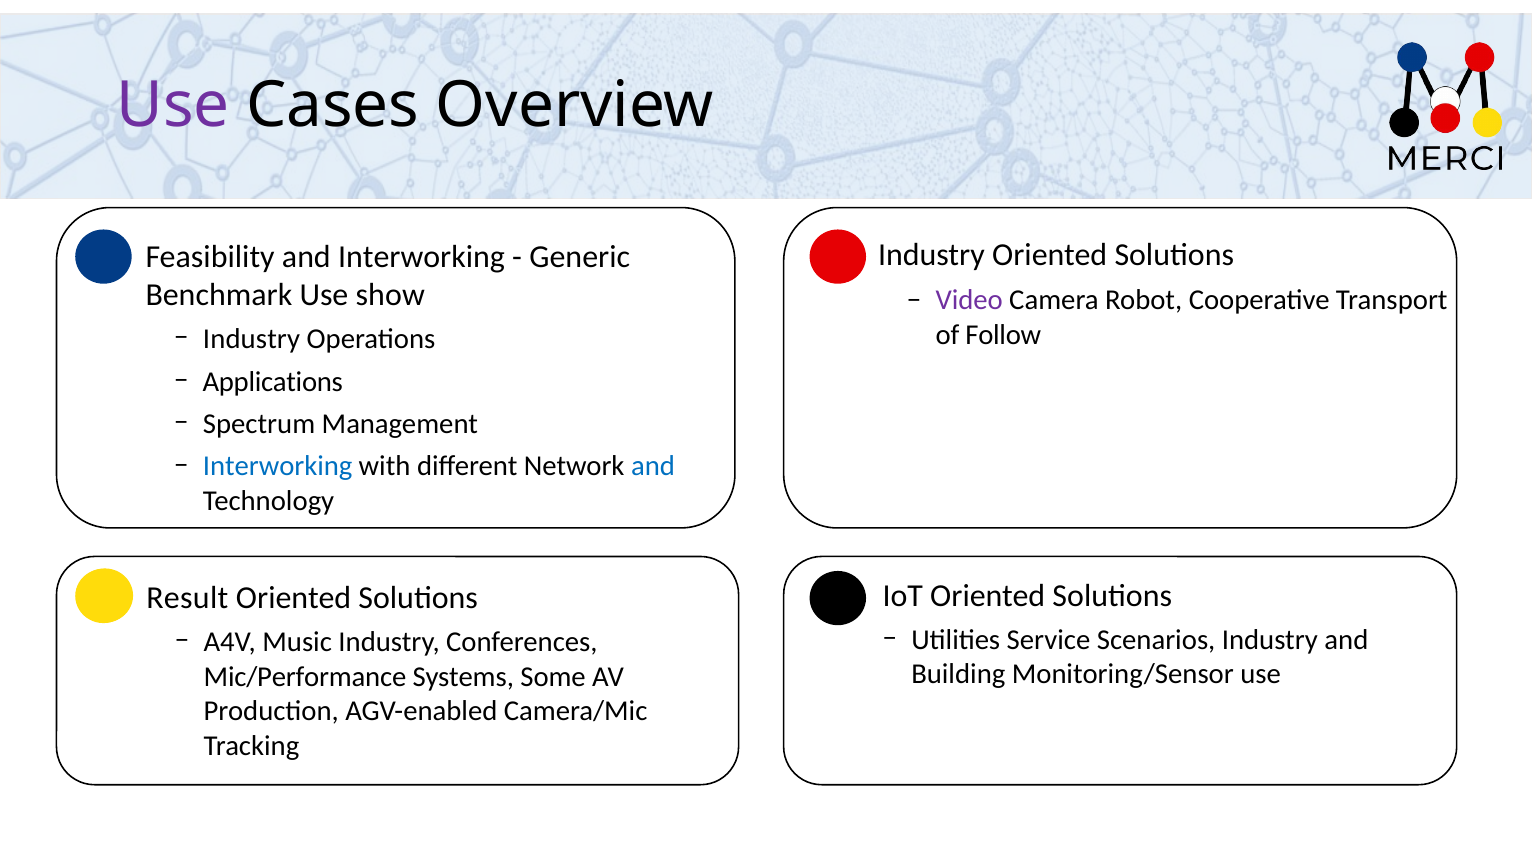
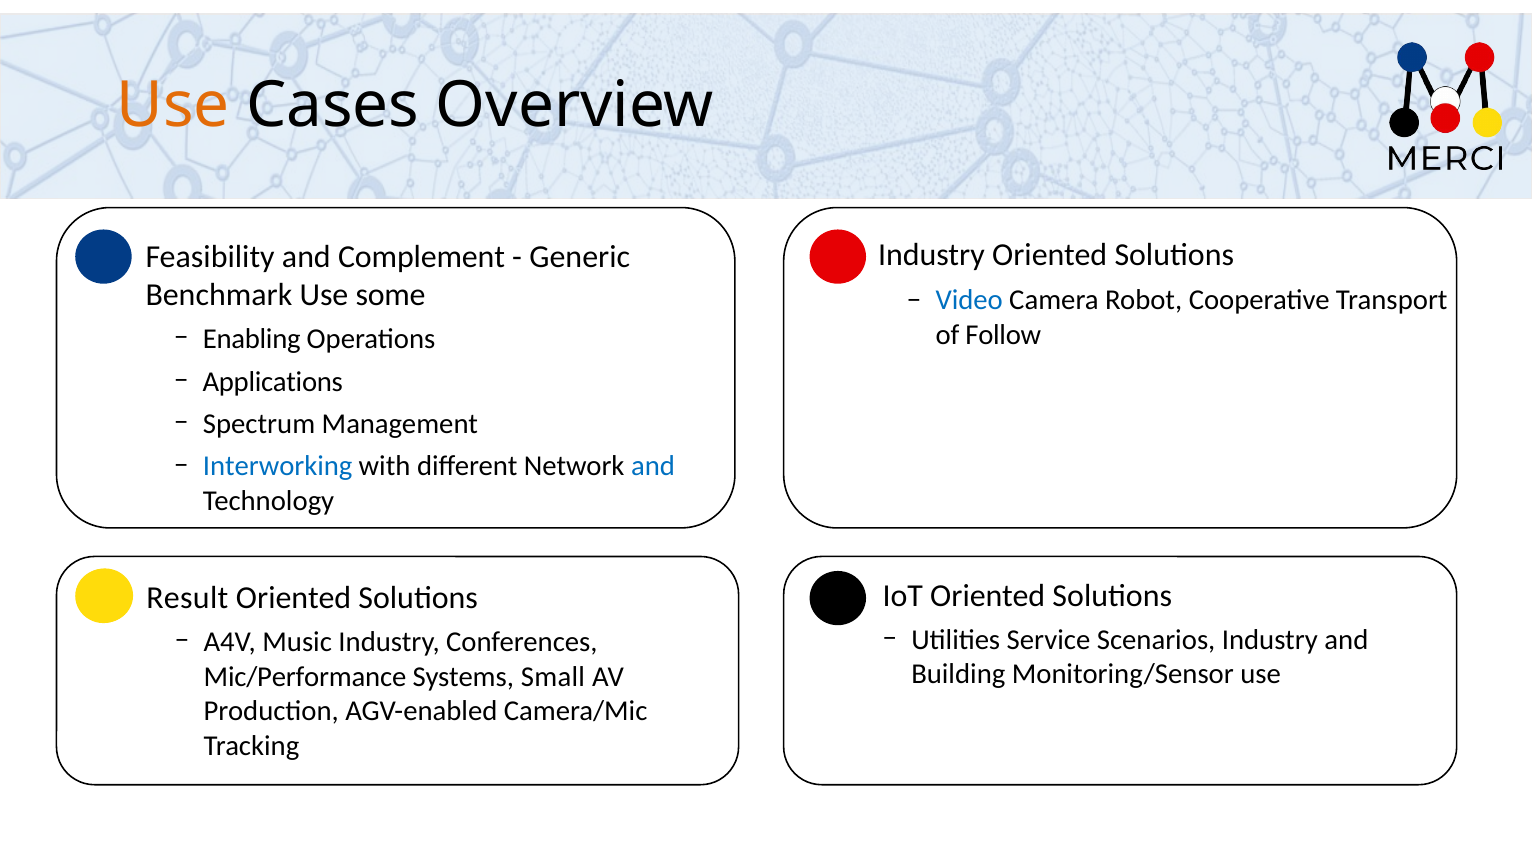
Use at (173, 106) colour: purple -> orange
and Interworking: Interworking -> Complement
show: show -> some
Video colour: purple -> blue
Industry at (252, 339): Industry -> Enabling
Some: Some -> Small
